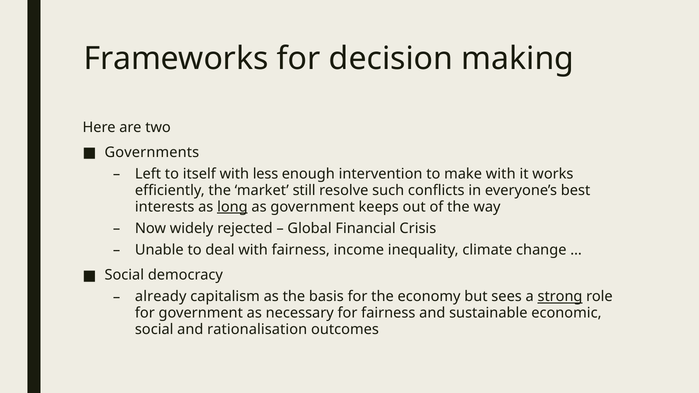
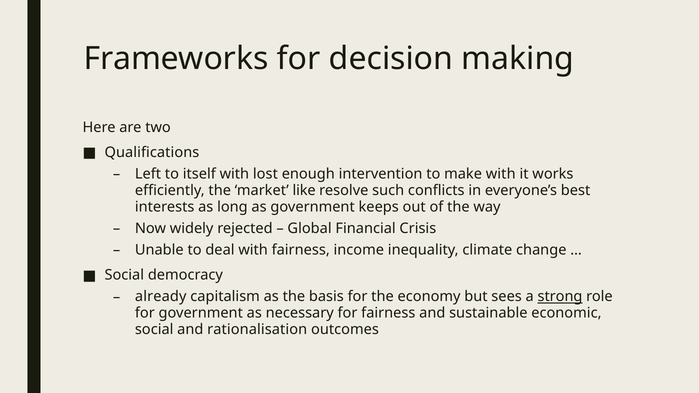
Governments: Governments -> Qualifications
less: less -> lost
still: still -> like
long underline: present -> none
